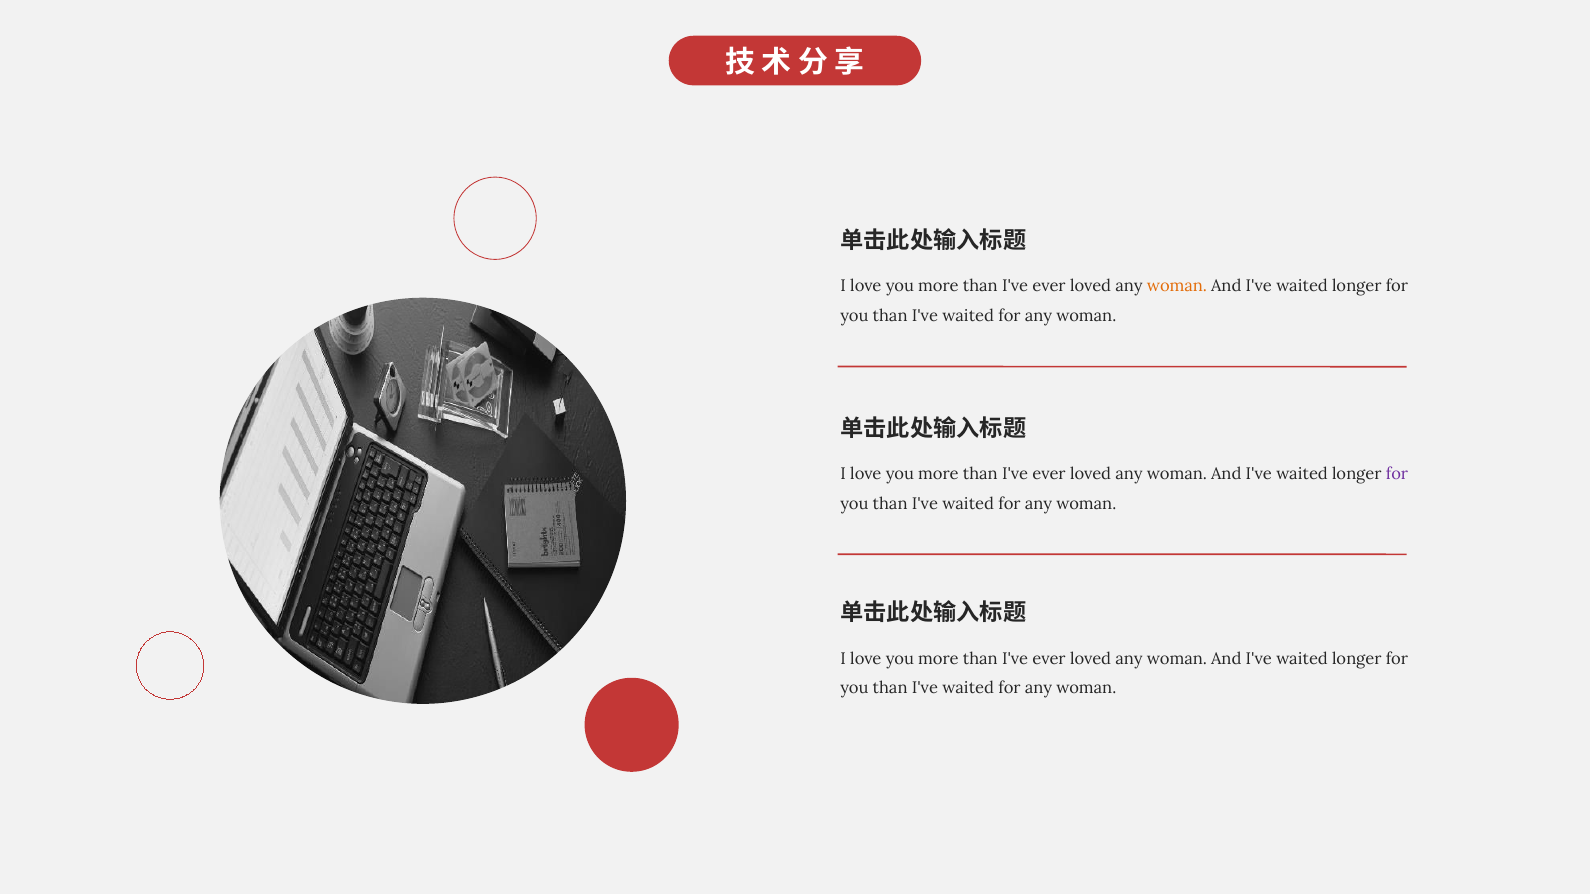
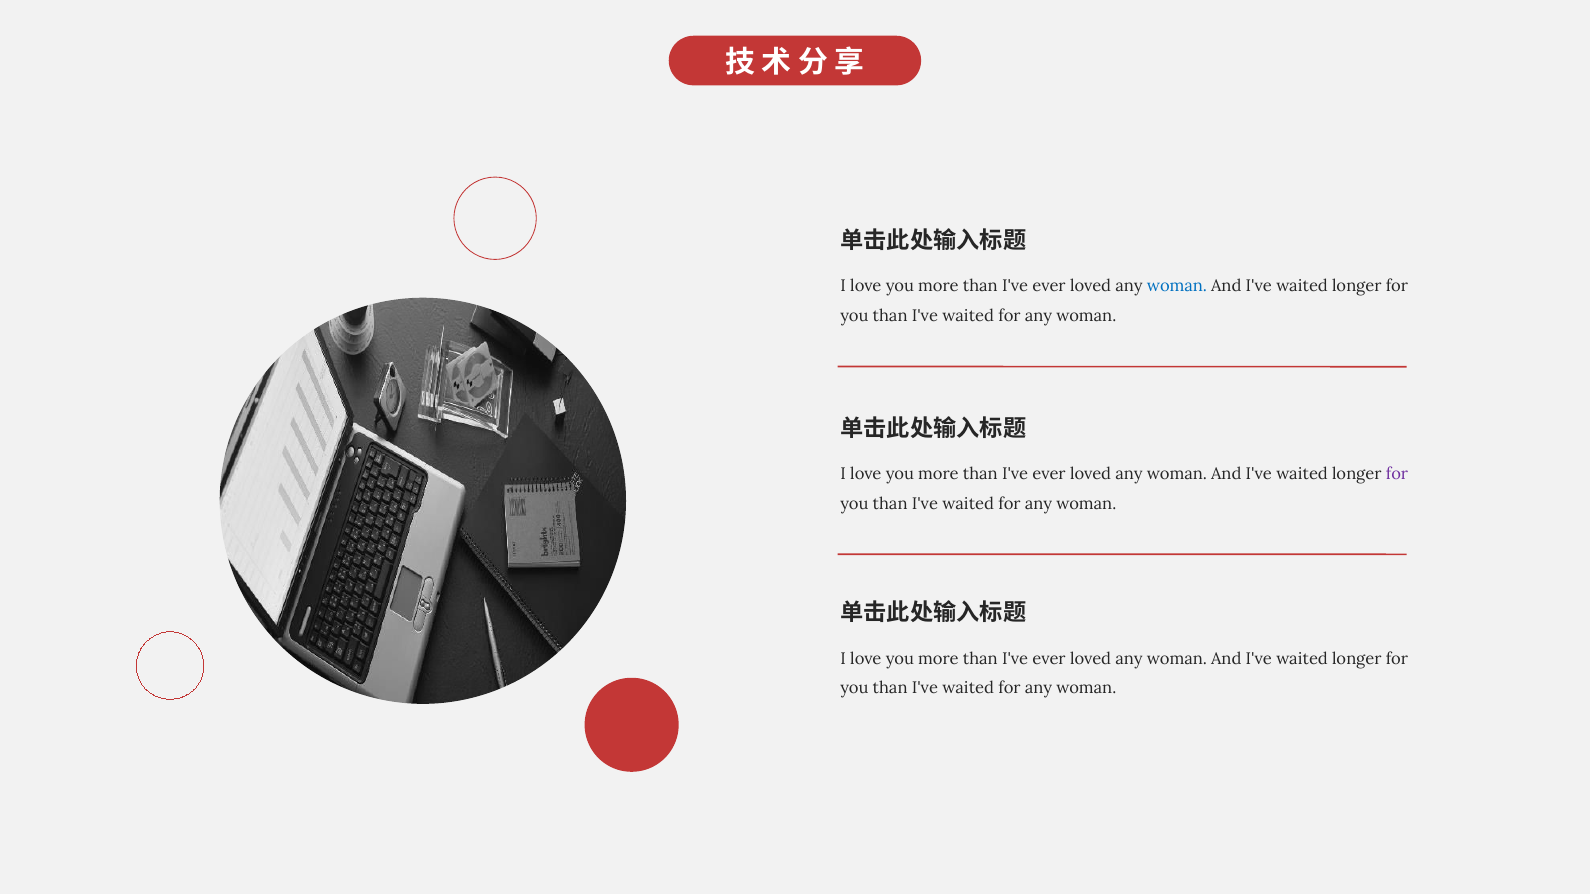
woman at (1177, 286) colour: orange -> blue
